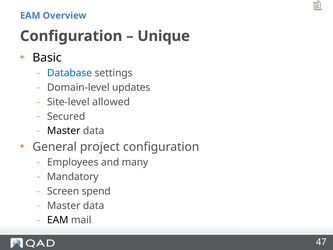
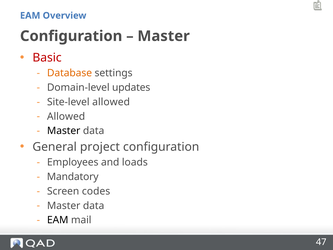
Unique at (164, 36): Unique -> Master
Basic colour: black -> red
Database colour: blue -> orange
Secured at (66, 116): Secured -> Allowed
many: many -> loads
spend: spend -> codes
